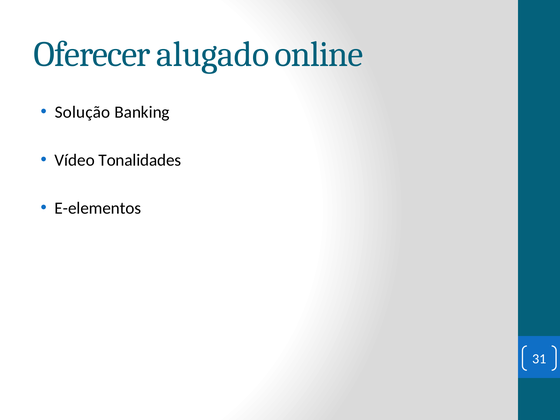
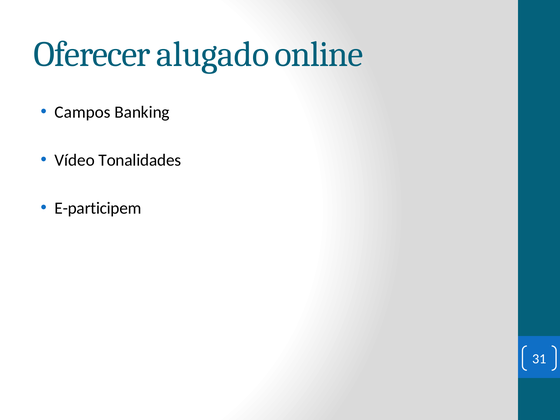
Solução: Solução -> Campos
E-elementos: E-elementos -> E-participem
